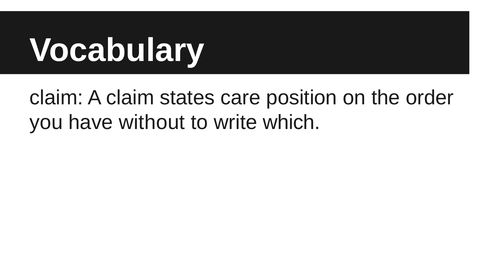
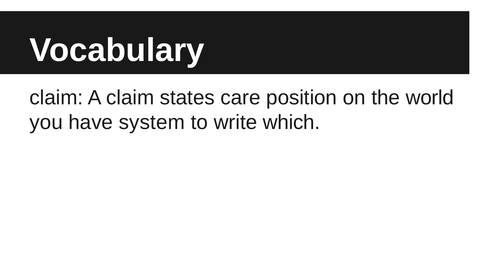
order: order -> world
without: without -> system
